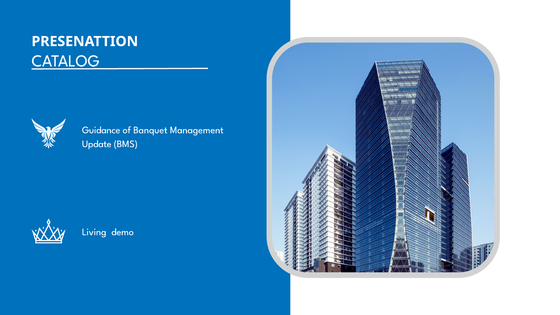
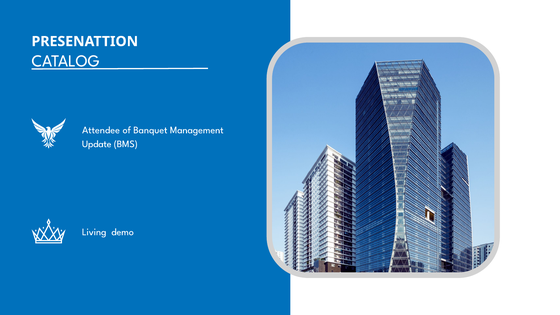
Guidance: Guidance -> Attendee
